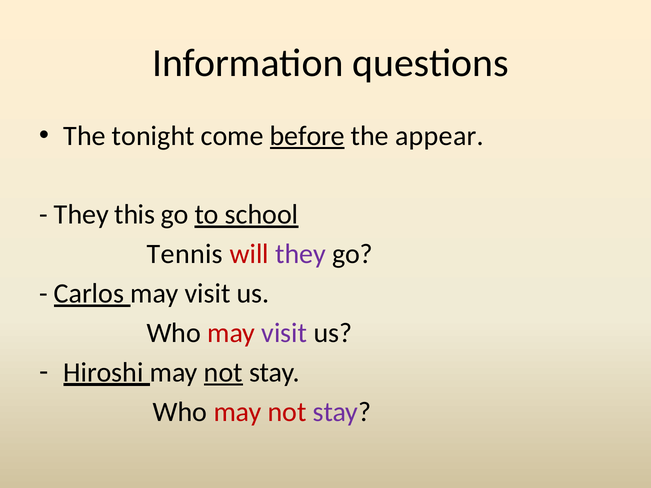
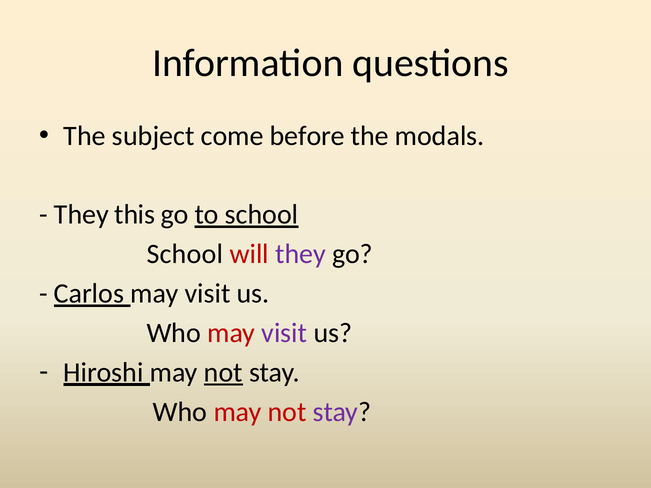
tonight: tonight -> subject
before underline: present -> none
appear: appear -> modals
Tennis at (185, 254): Tennis -> School
